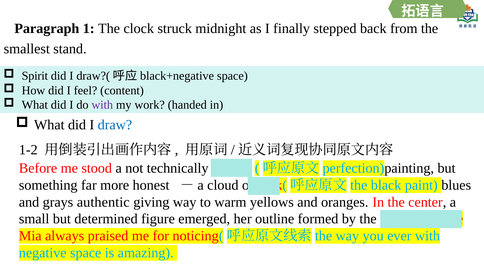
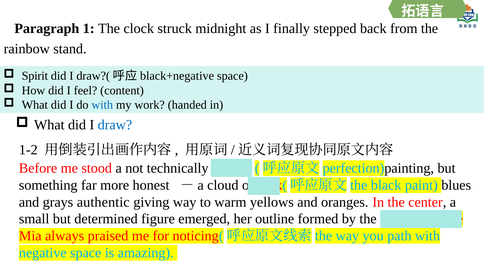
smallest: smallest -> rainbow
with at (102, 105) colour: purple -> blue
ever: ever -> path
